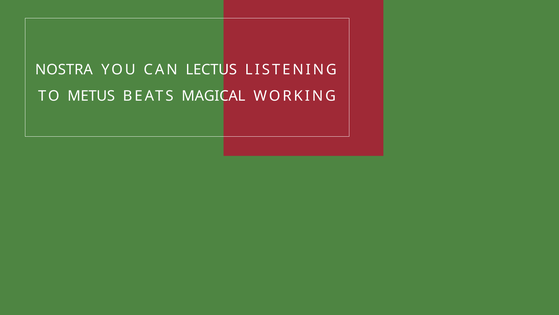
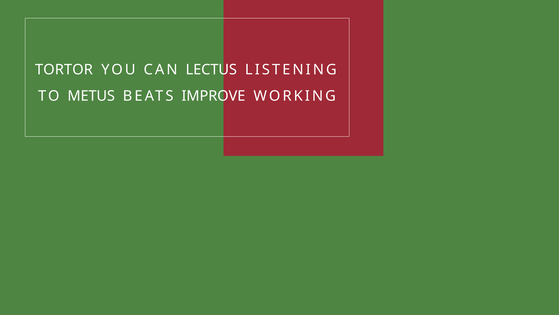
NOSTRA: NOSTRA -> TORTOR
MAGICAL: MAGICAL -> IMPROVE
